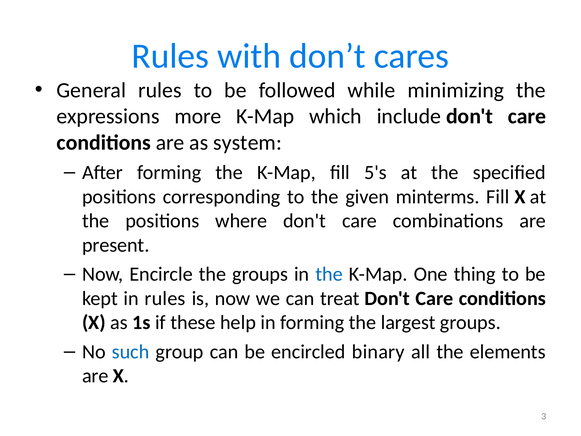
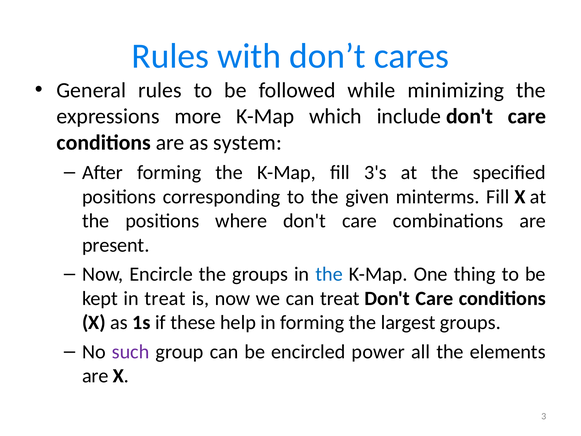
5's: 5's -> 3's
in rules: rules -> treat
such colour: blue -> purple
binary: binary -> power
